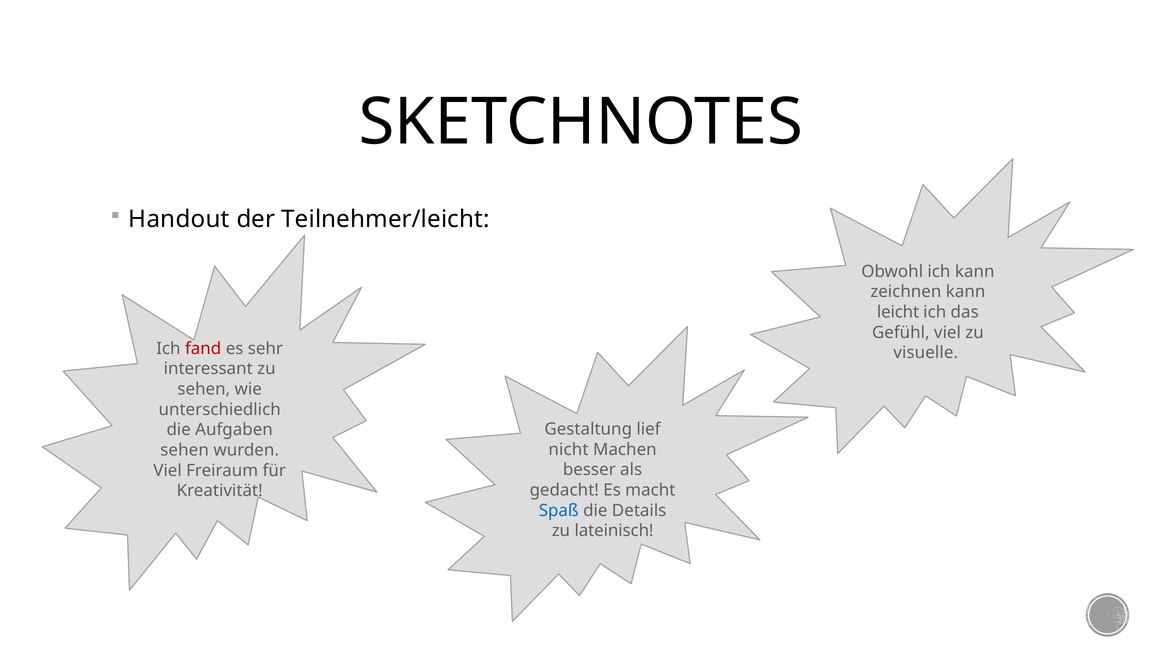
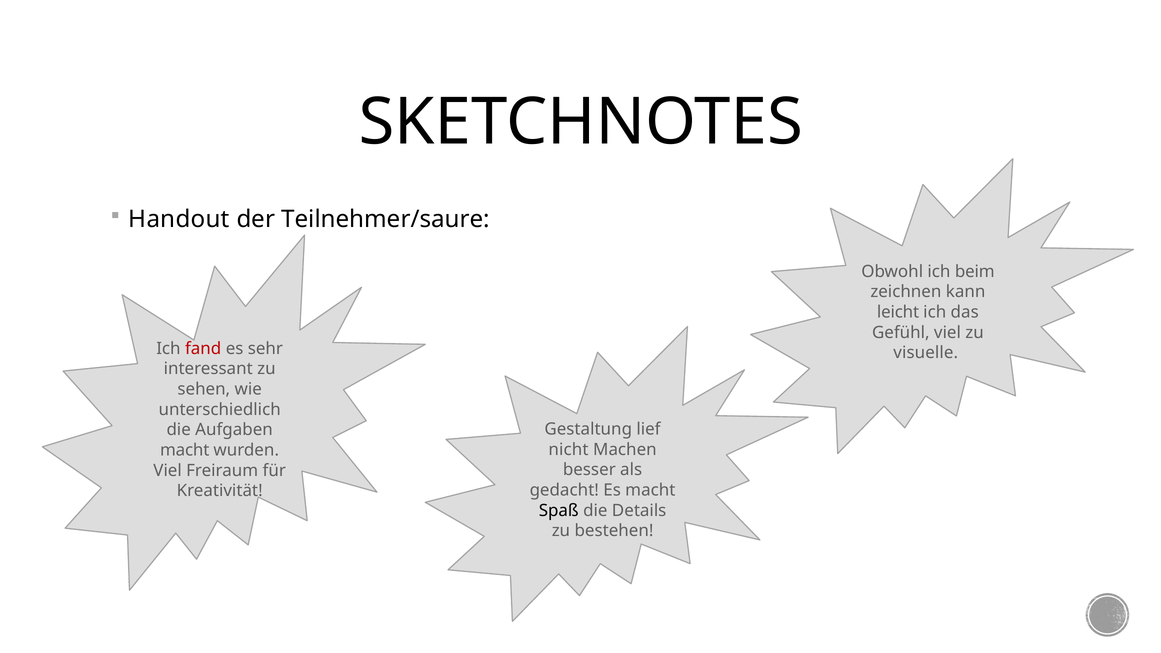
Teilnehmer/leicht: Teilnehmer/leicht -> Teilnehmer/saure
ich kann: kann -> beim
sehen at (185, 450): sehen -> macht
Spaß colour: blue -> black
lateinisch: lateinisch -> bestehen
